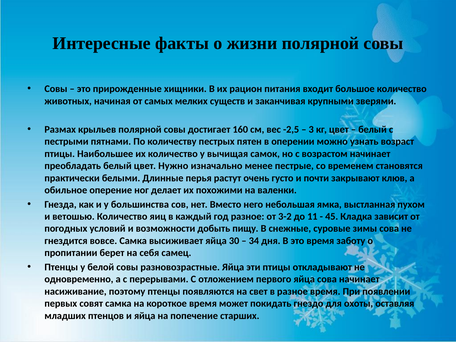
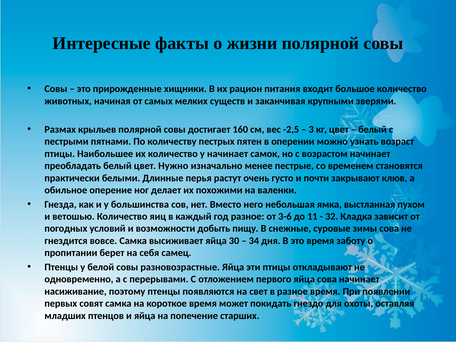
у вычищая: вычищая -> начинает
3-2: 3-2 -> 3-6
45: 45 -> 32
